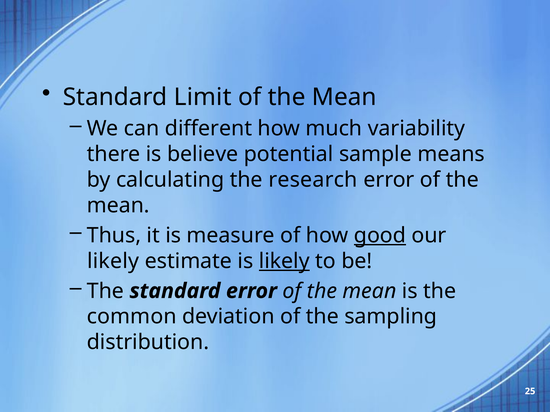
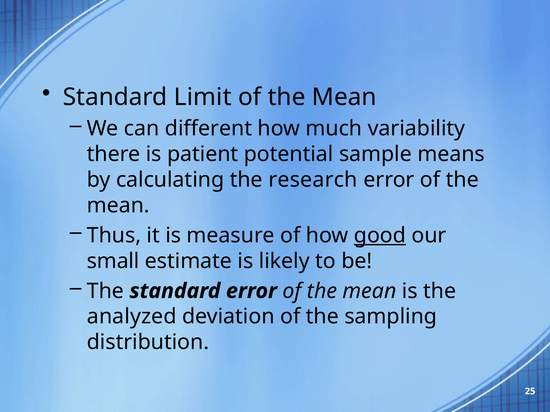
believe: believe -> patient
likely at (113, 261): likely -> small
likely at (284, 261) underline: present -> none
common: common -> analyzed
